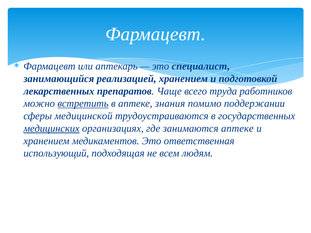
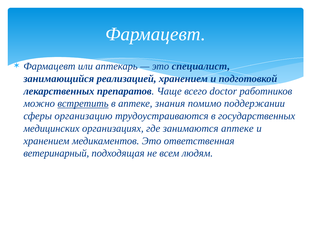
труда: труда -> doctor
медицинской: медицинской -> организацию
медицинских underline: present -> none
использующий: использующий -> ветеринарный
